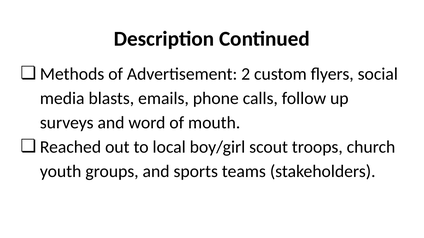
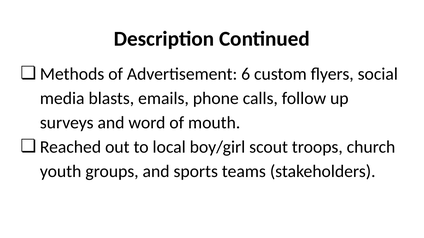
2: 2 -> 6
